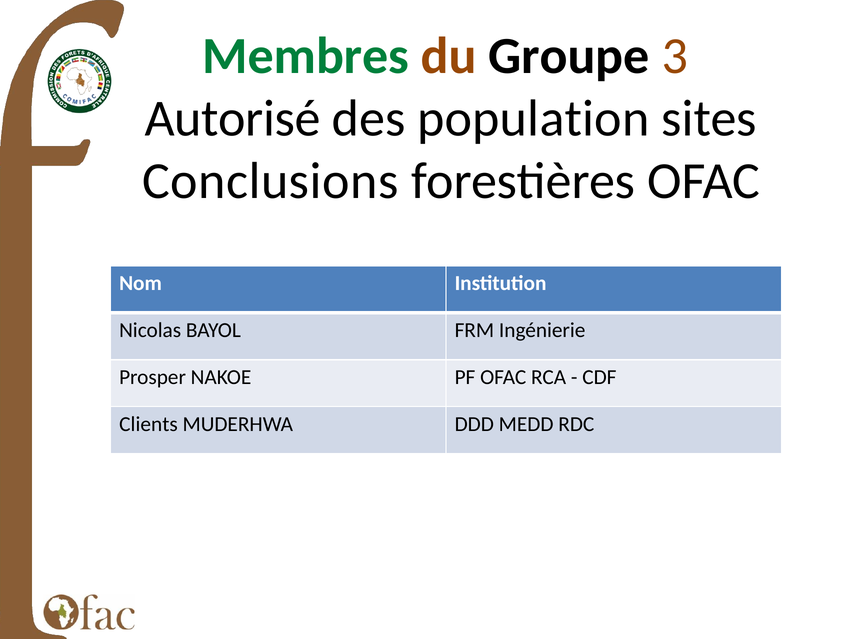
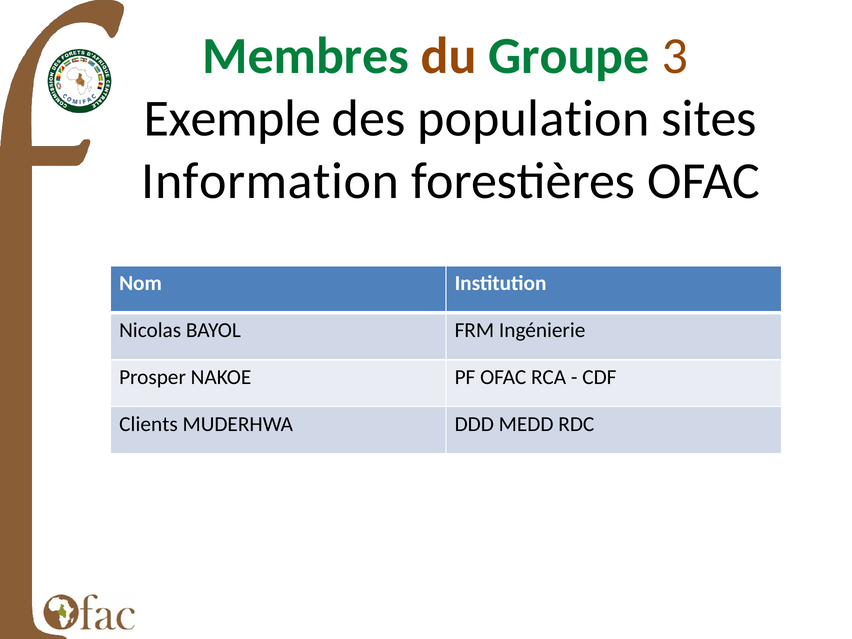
Groupe colour: black -> green
Autorisé: Autorisé -> Exemple
Conclusions: Conclusions -> Information
